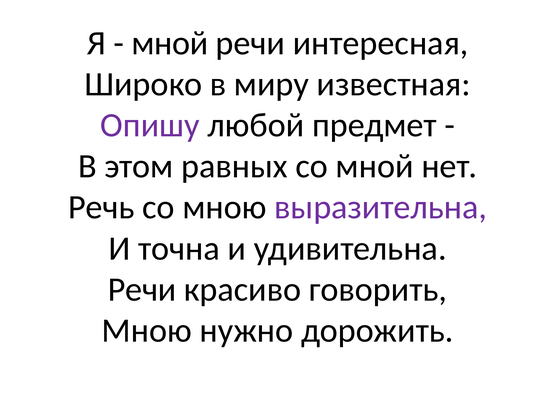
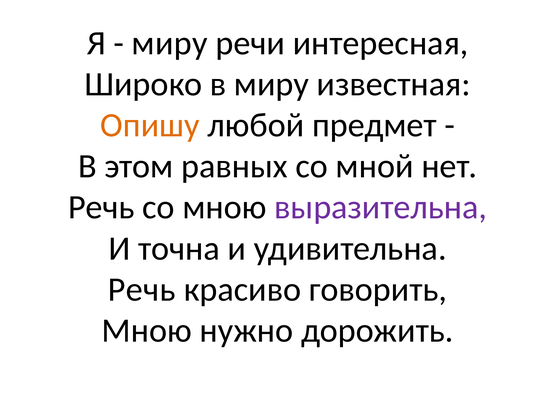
мной at (170, 43): мной -> миру
Опишу colour: purple -> orange
Речи at (142, 289): Речи -> Речь
